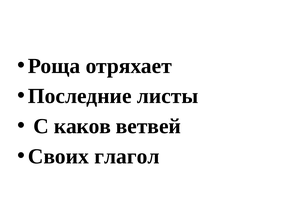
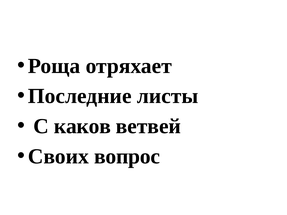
глагол: глагол -> вопрос
